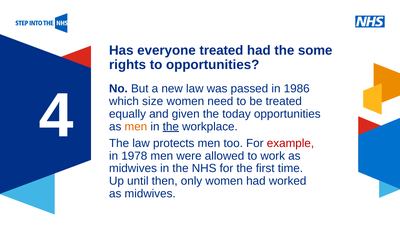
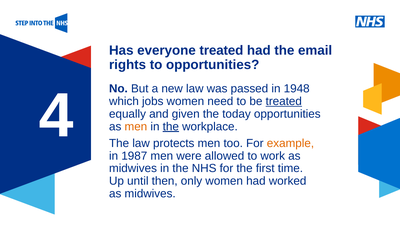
some: some -> email
1986: 1986 -> 1948
size: size -> jobs
treated at (284, 101) underline: none -> present
example colour: red -> orange
1978: 1978 -> 1987
